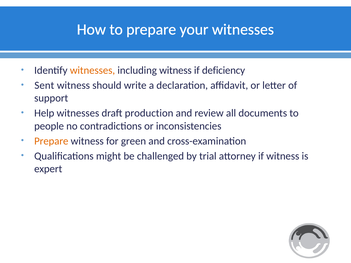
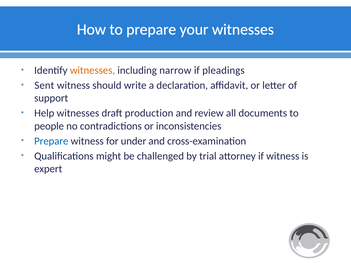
including witness: witness -> narrow
deficiency: deficiency -> pleadings
Prepare at (51, 141) colour: orange -> blue
green: green -> under
